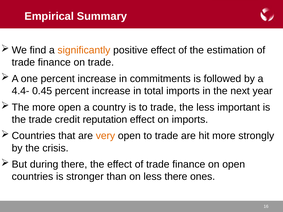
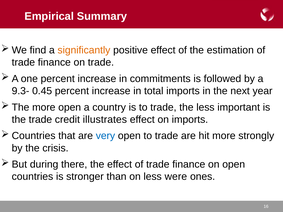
4.4-: 4.4- -> 9.3-
reputation: reputation -> illustrates
very colour: orange -> blue
less there: there -> were
